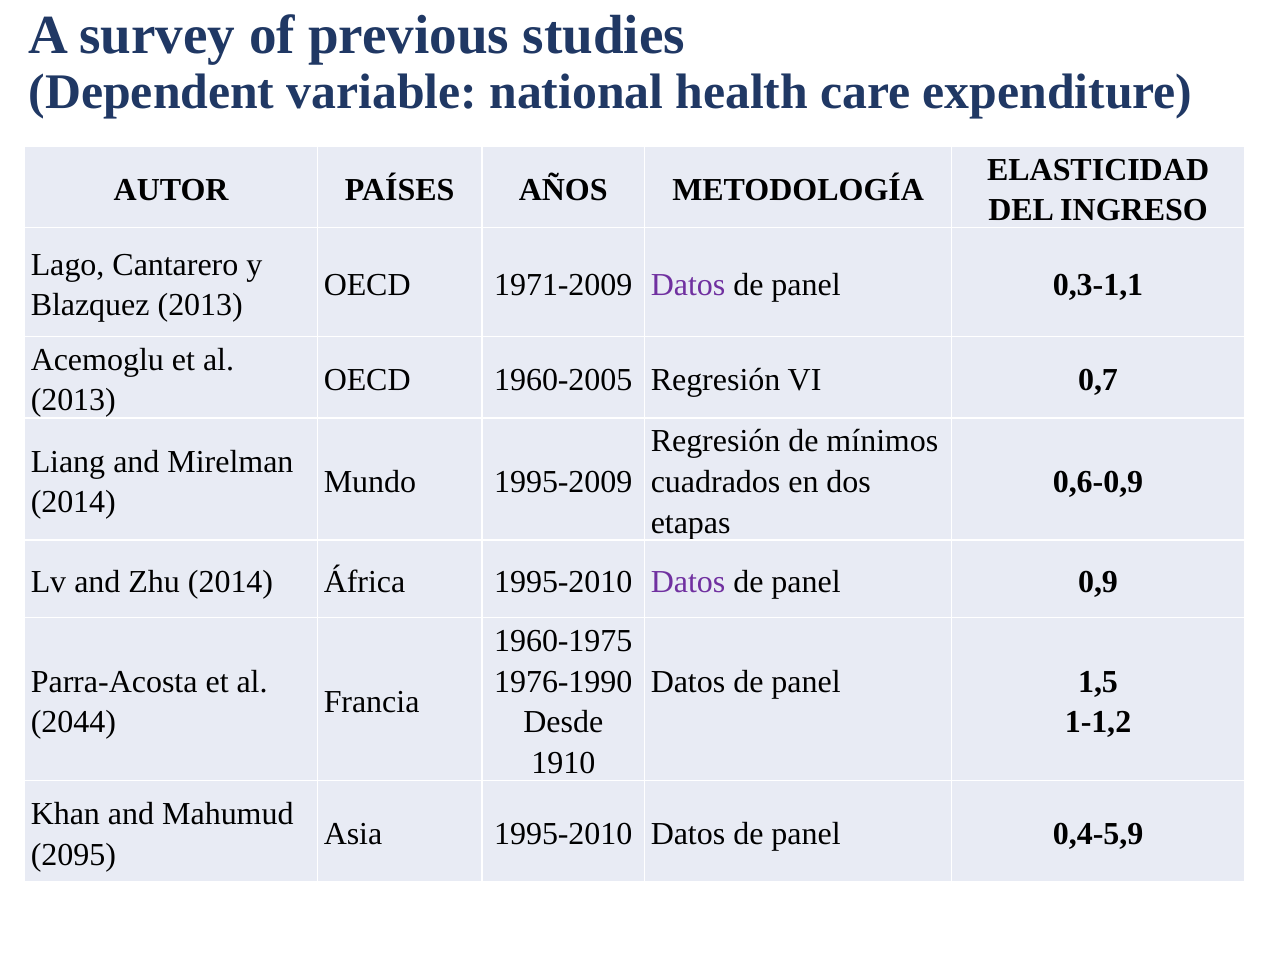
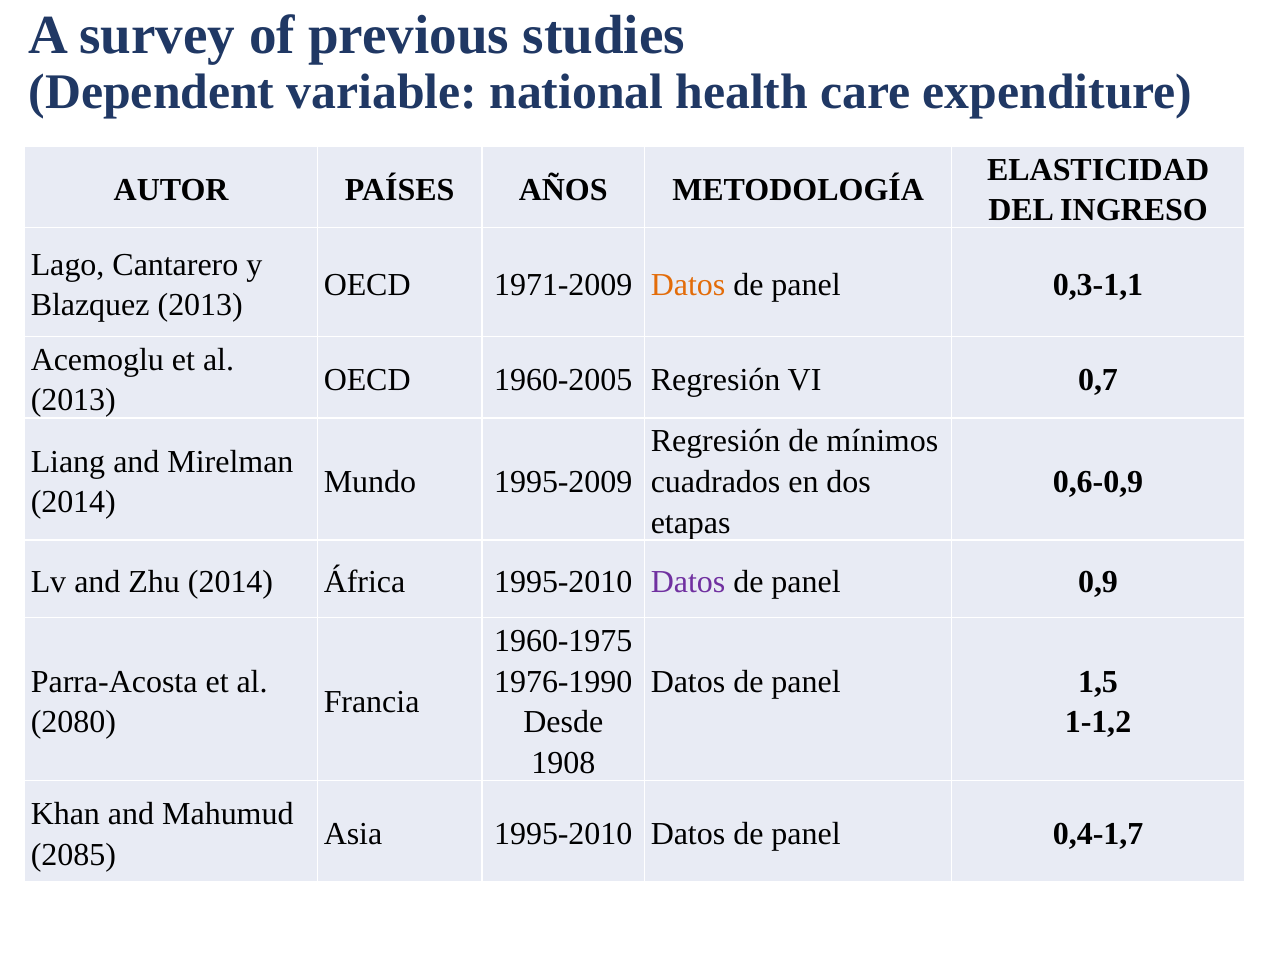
Datos at (688, 285) colour: purple -> orange
2044: 2044 -> 2080
1910: 1910 -> 1908
0,4-5,9: 0,4-5,9 -> 0,4-1,7
2095: 2095 -> 2085
